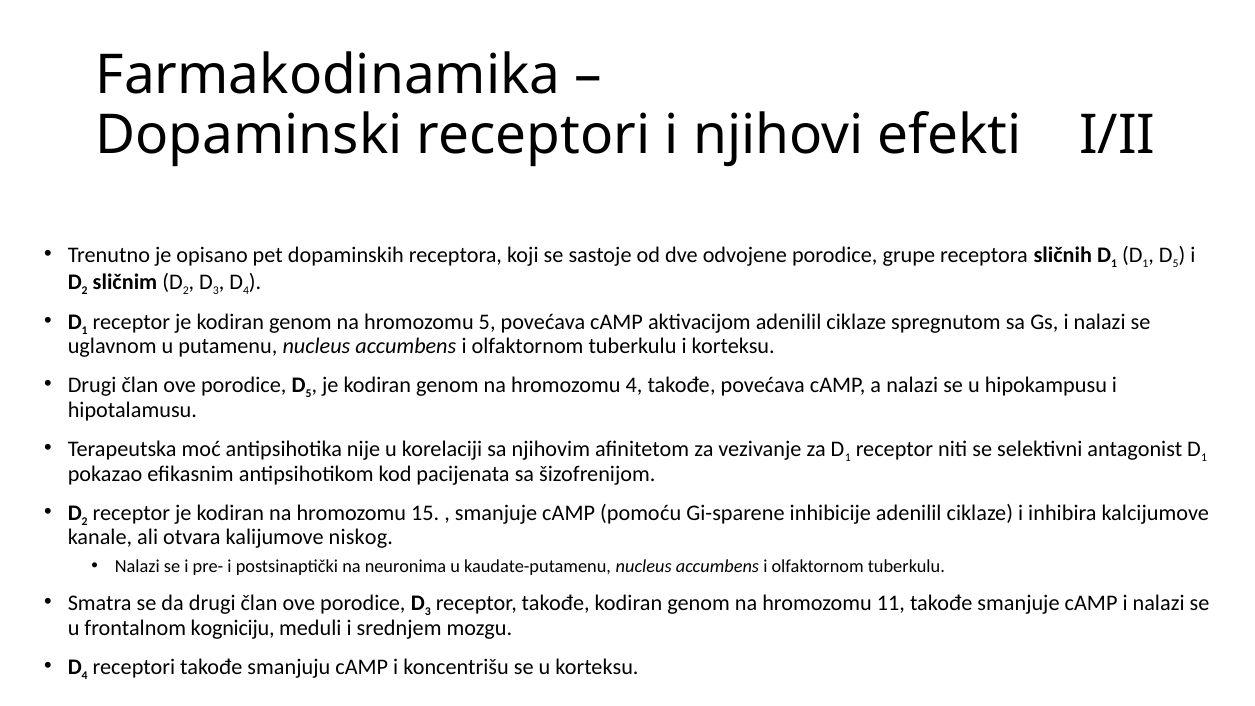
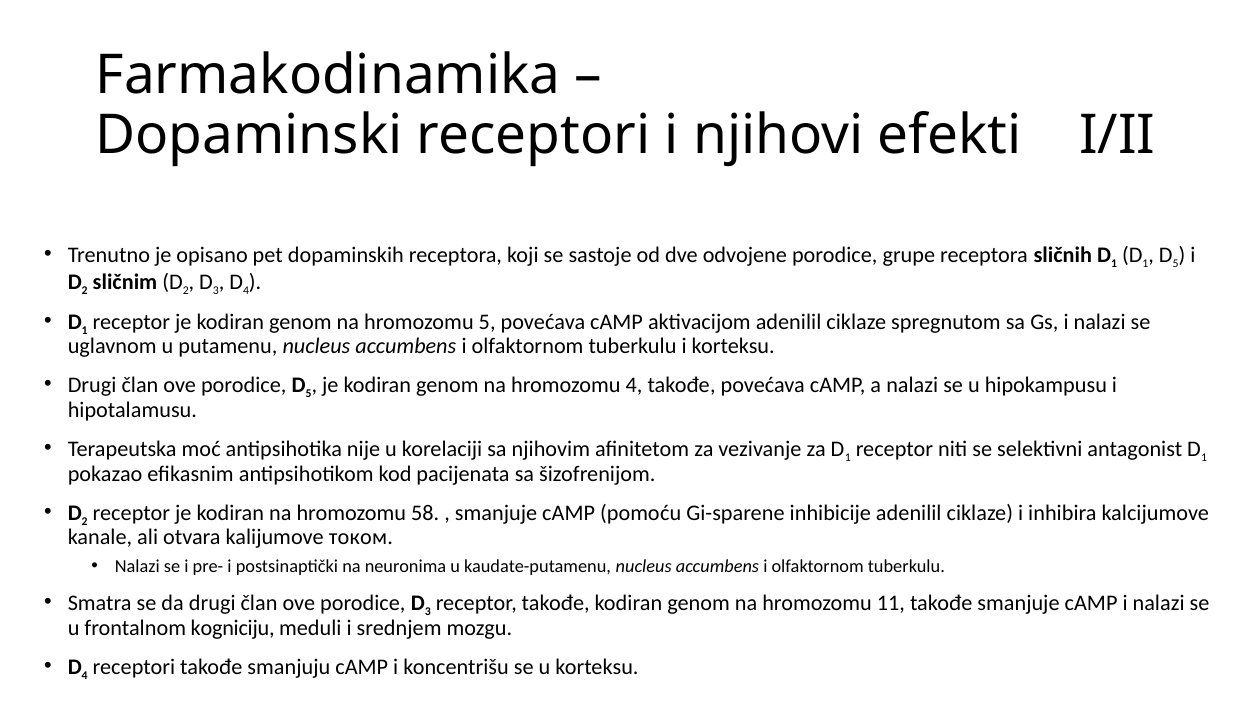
15: 15 -> 58
niskog: niskog -> током
